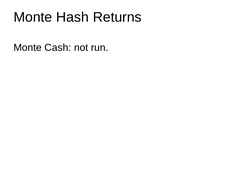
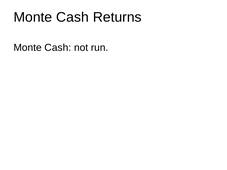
Hash at (72, 17): Hash -> Cash
